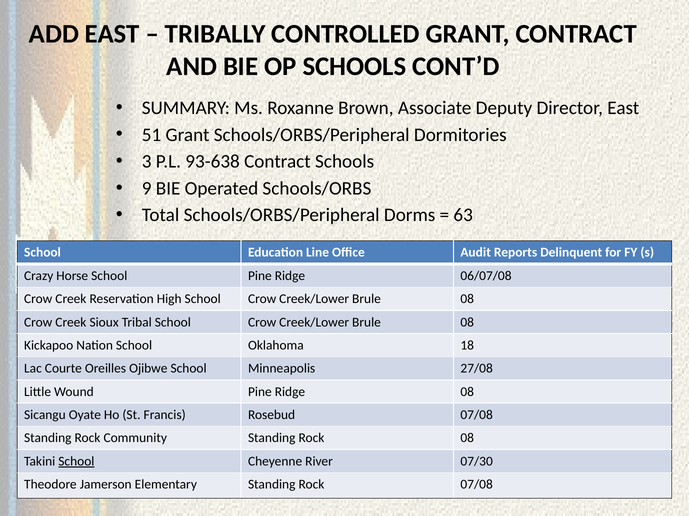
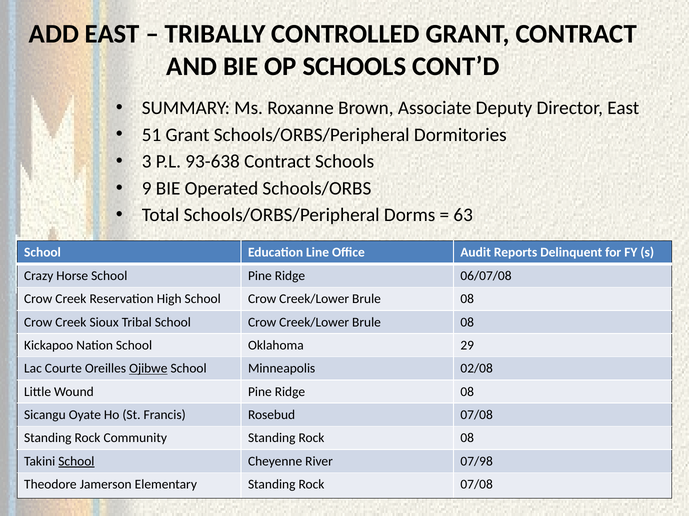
18: 18 -> 29
Ojibwe underline: none -> present
27/08: 27/08 -> 02/08
07/30: 07/30 -> 07/98
